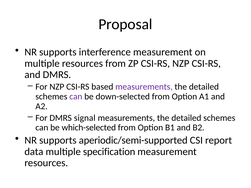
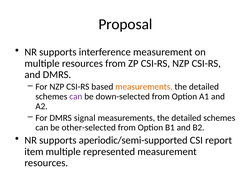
measurements at (144, 87) colour: purple -> orange
which-selected: which-selected -> other-selected
data: data -> item
specification: specification -> represented
